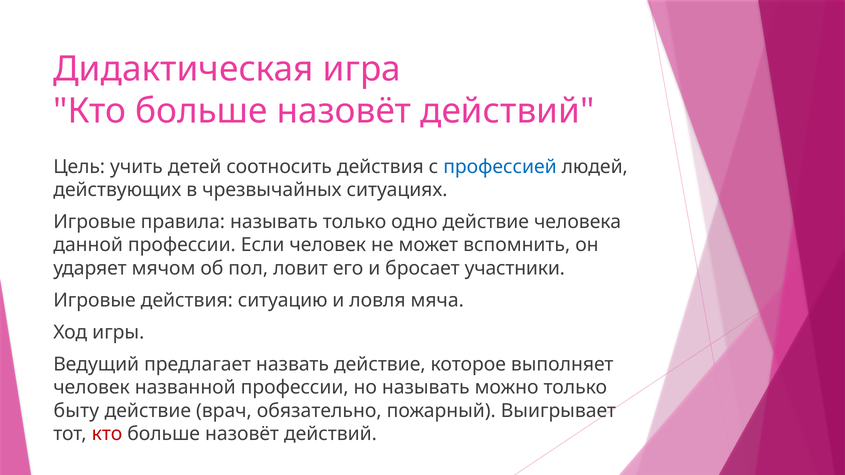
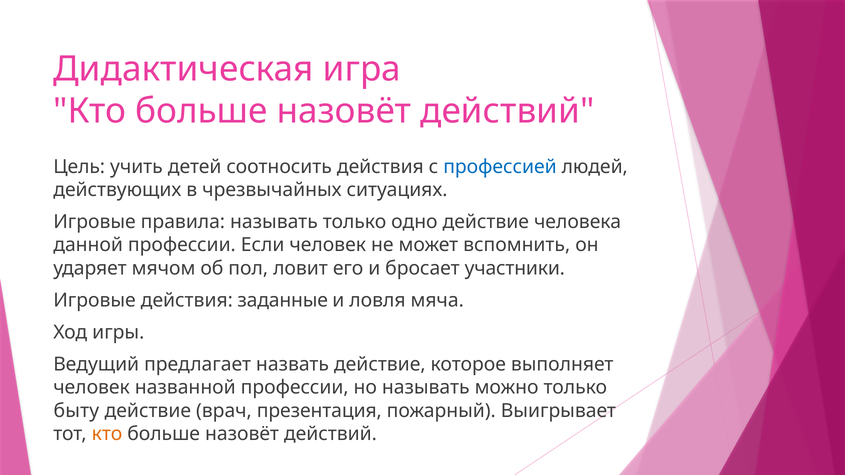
ситуацию: ситуацию -> заданные
обязательно: обязательно -> презентация
кто at (107, 434) colour: red -> orange
